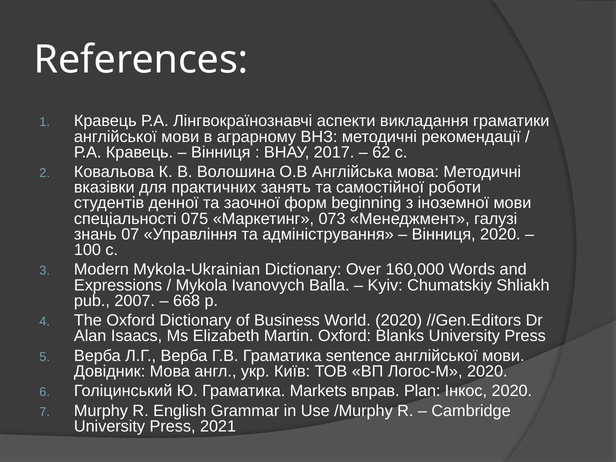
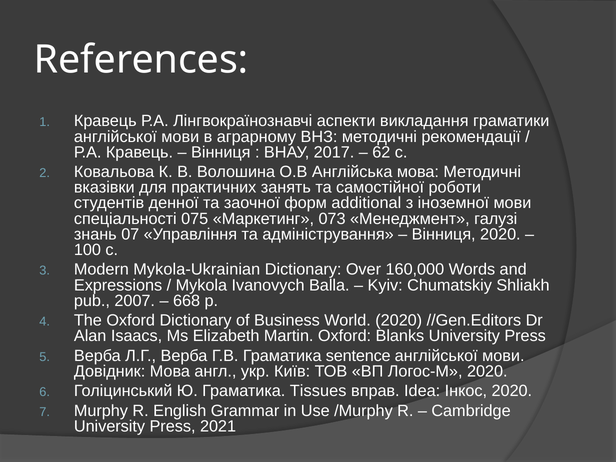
beginning: beginning -> additional
Markets: Markets -> Tissues
Plan: Plan -> Idea
